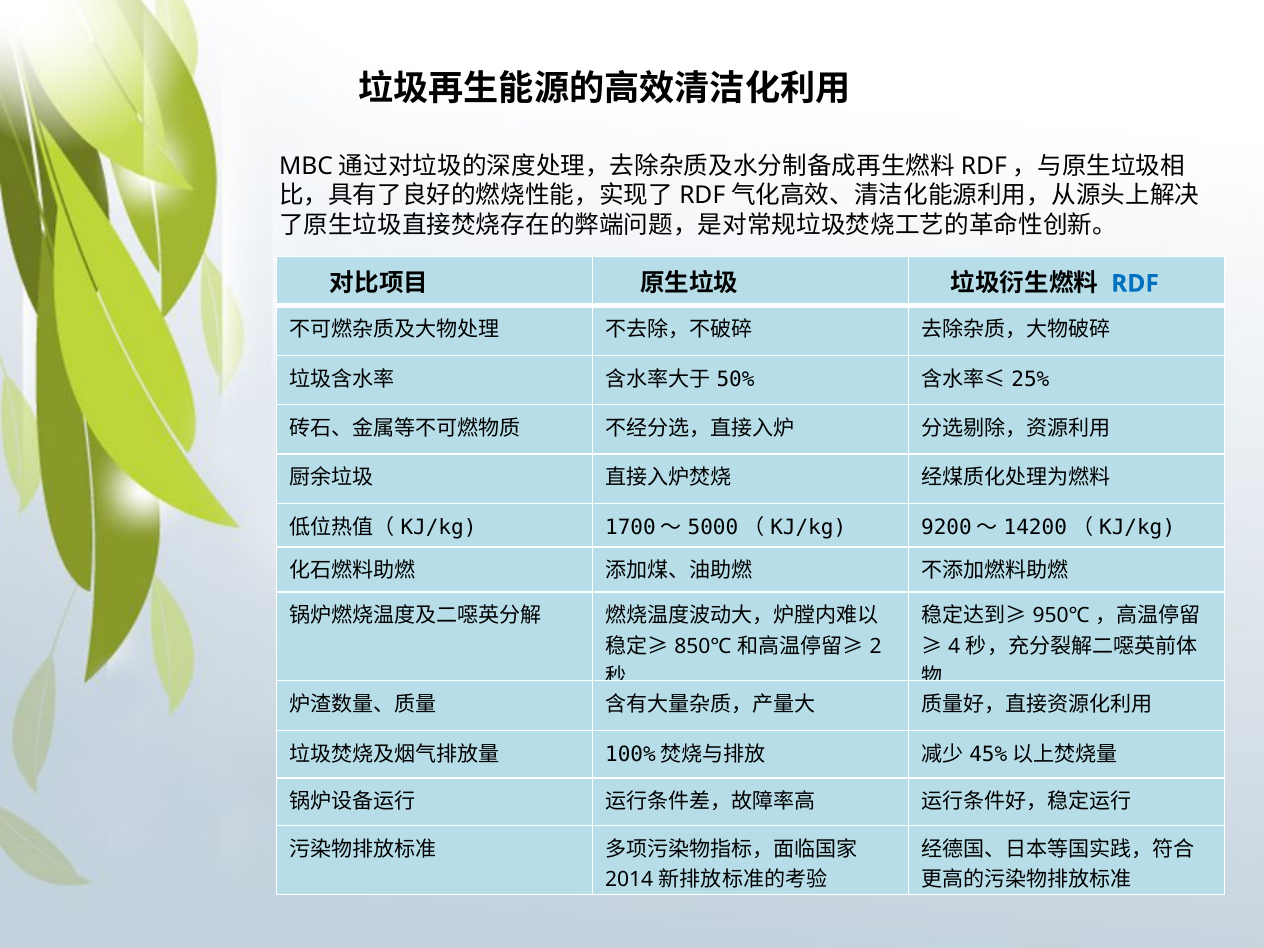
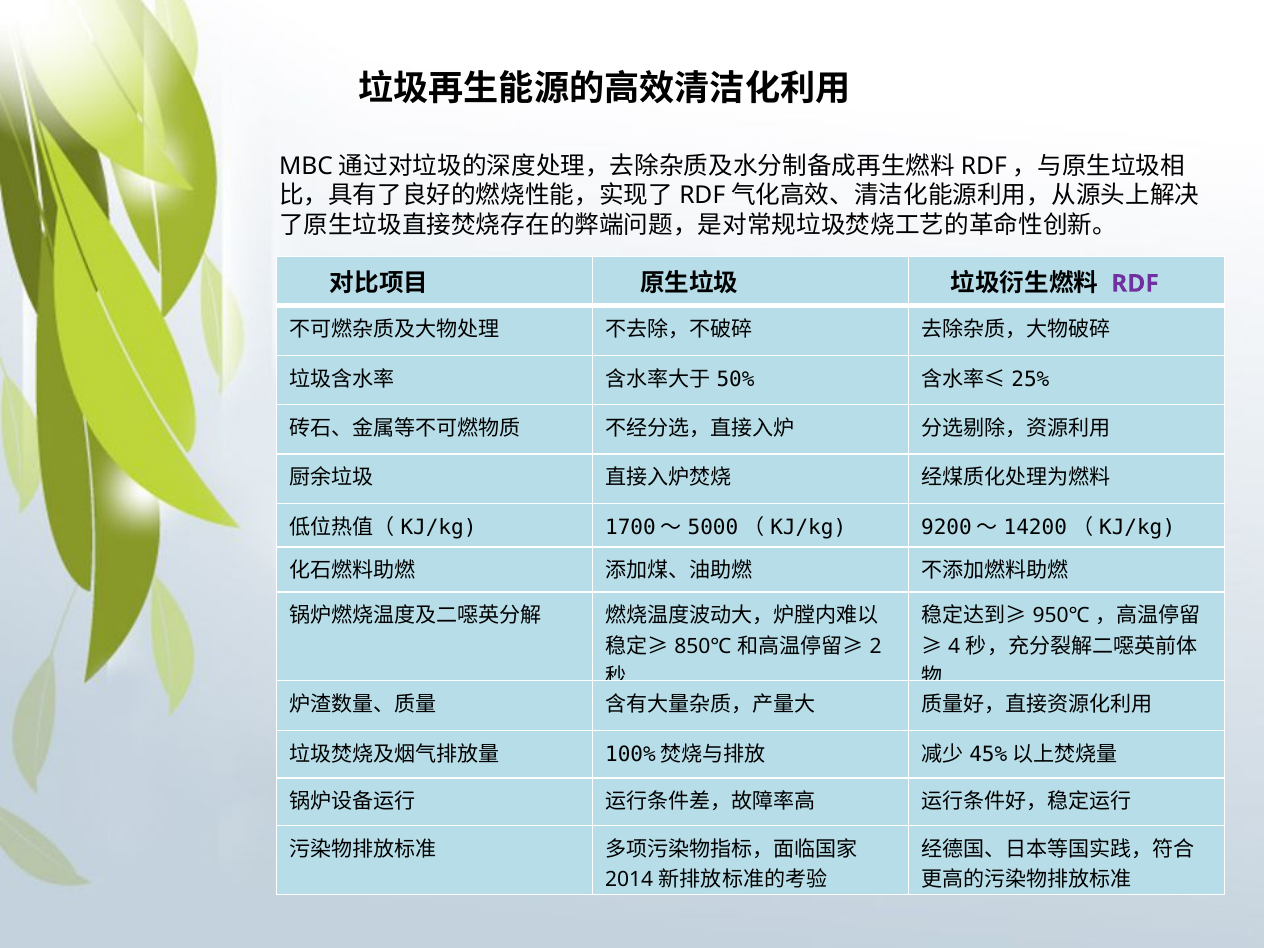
RDF colour: blue -> purple
